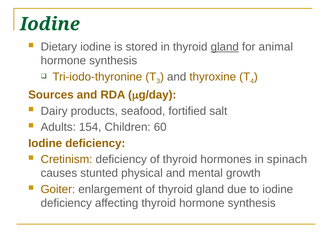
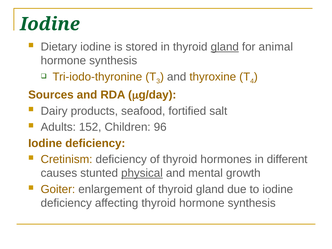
154: 154 -> 152
60: 60 -> 96
spinach: spinach -> different
physical underline: none -> present
